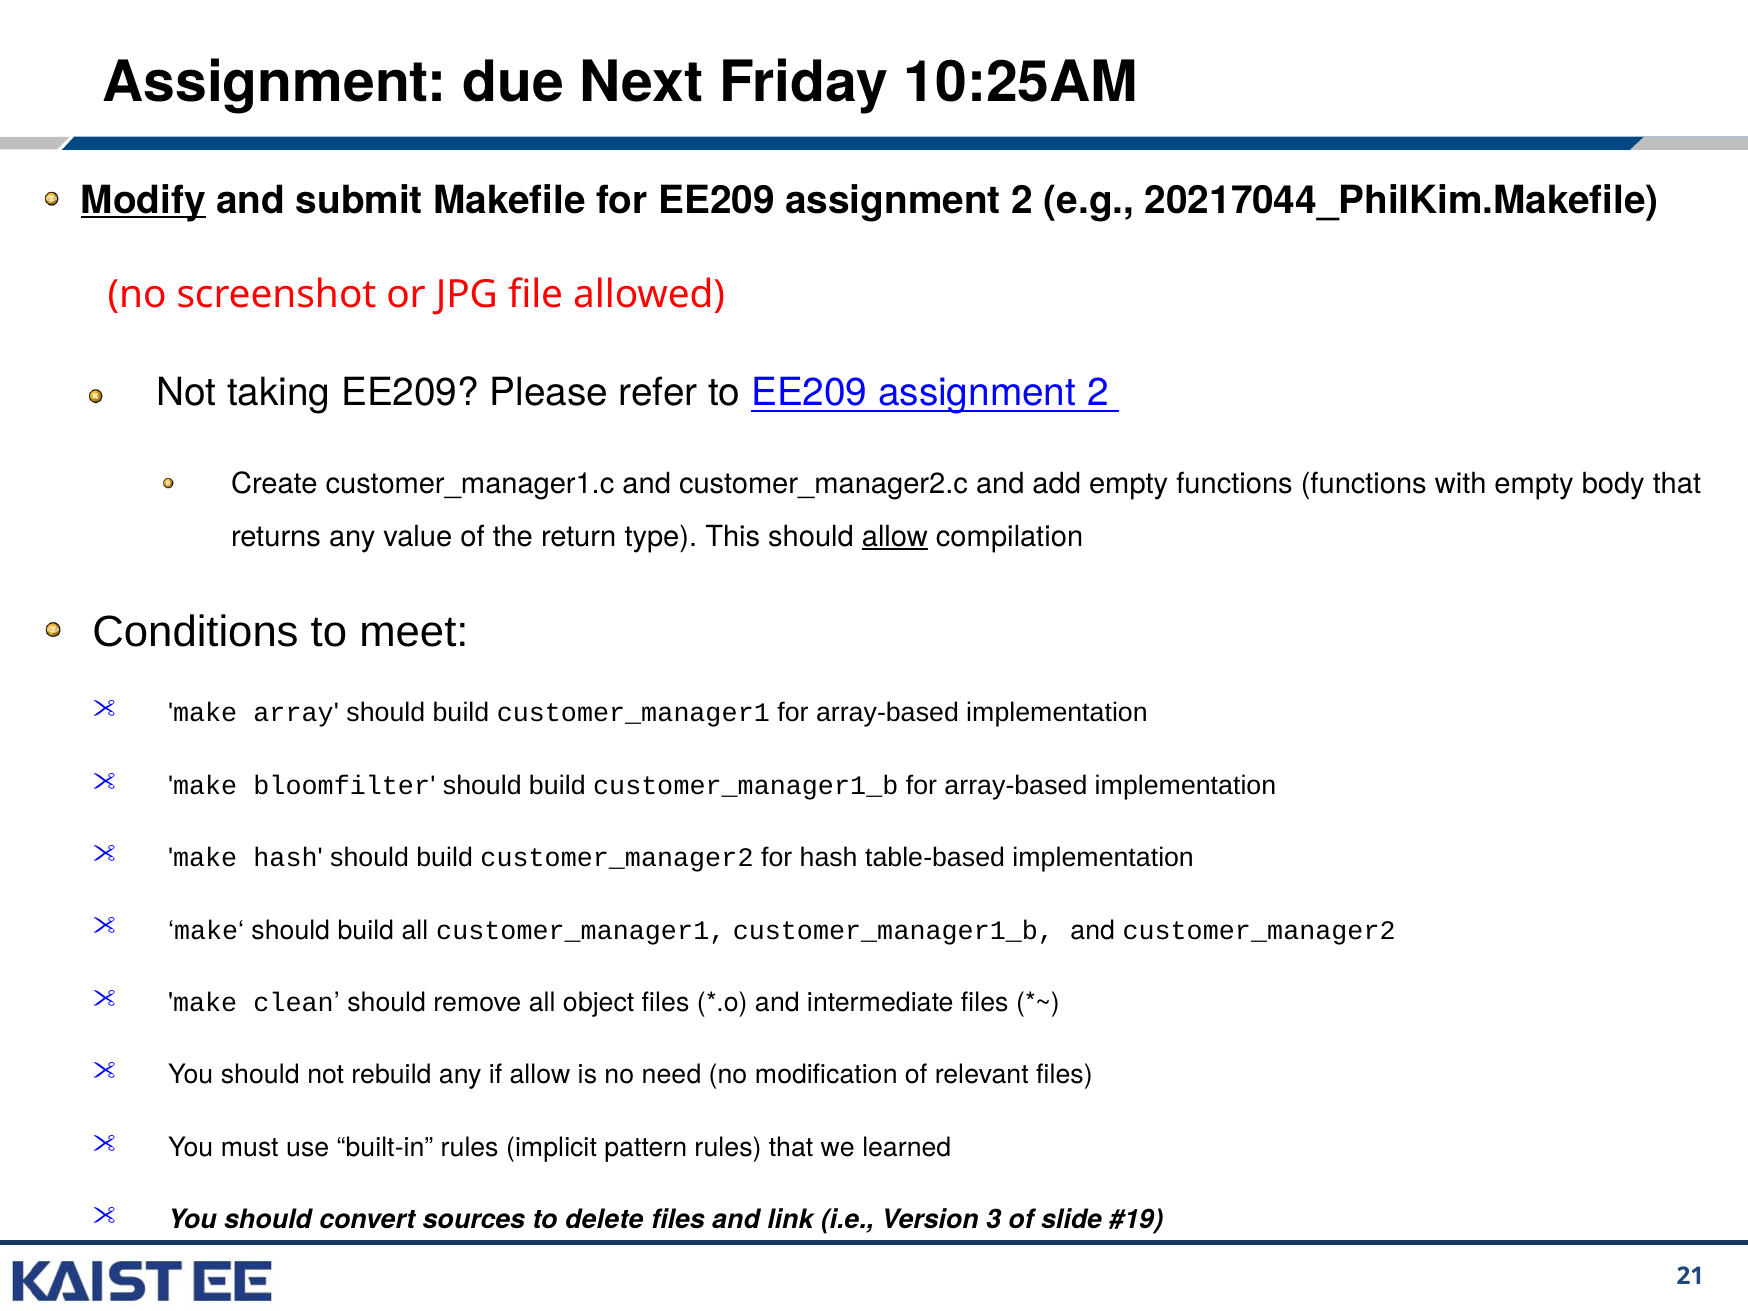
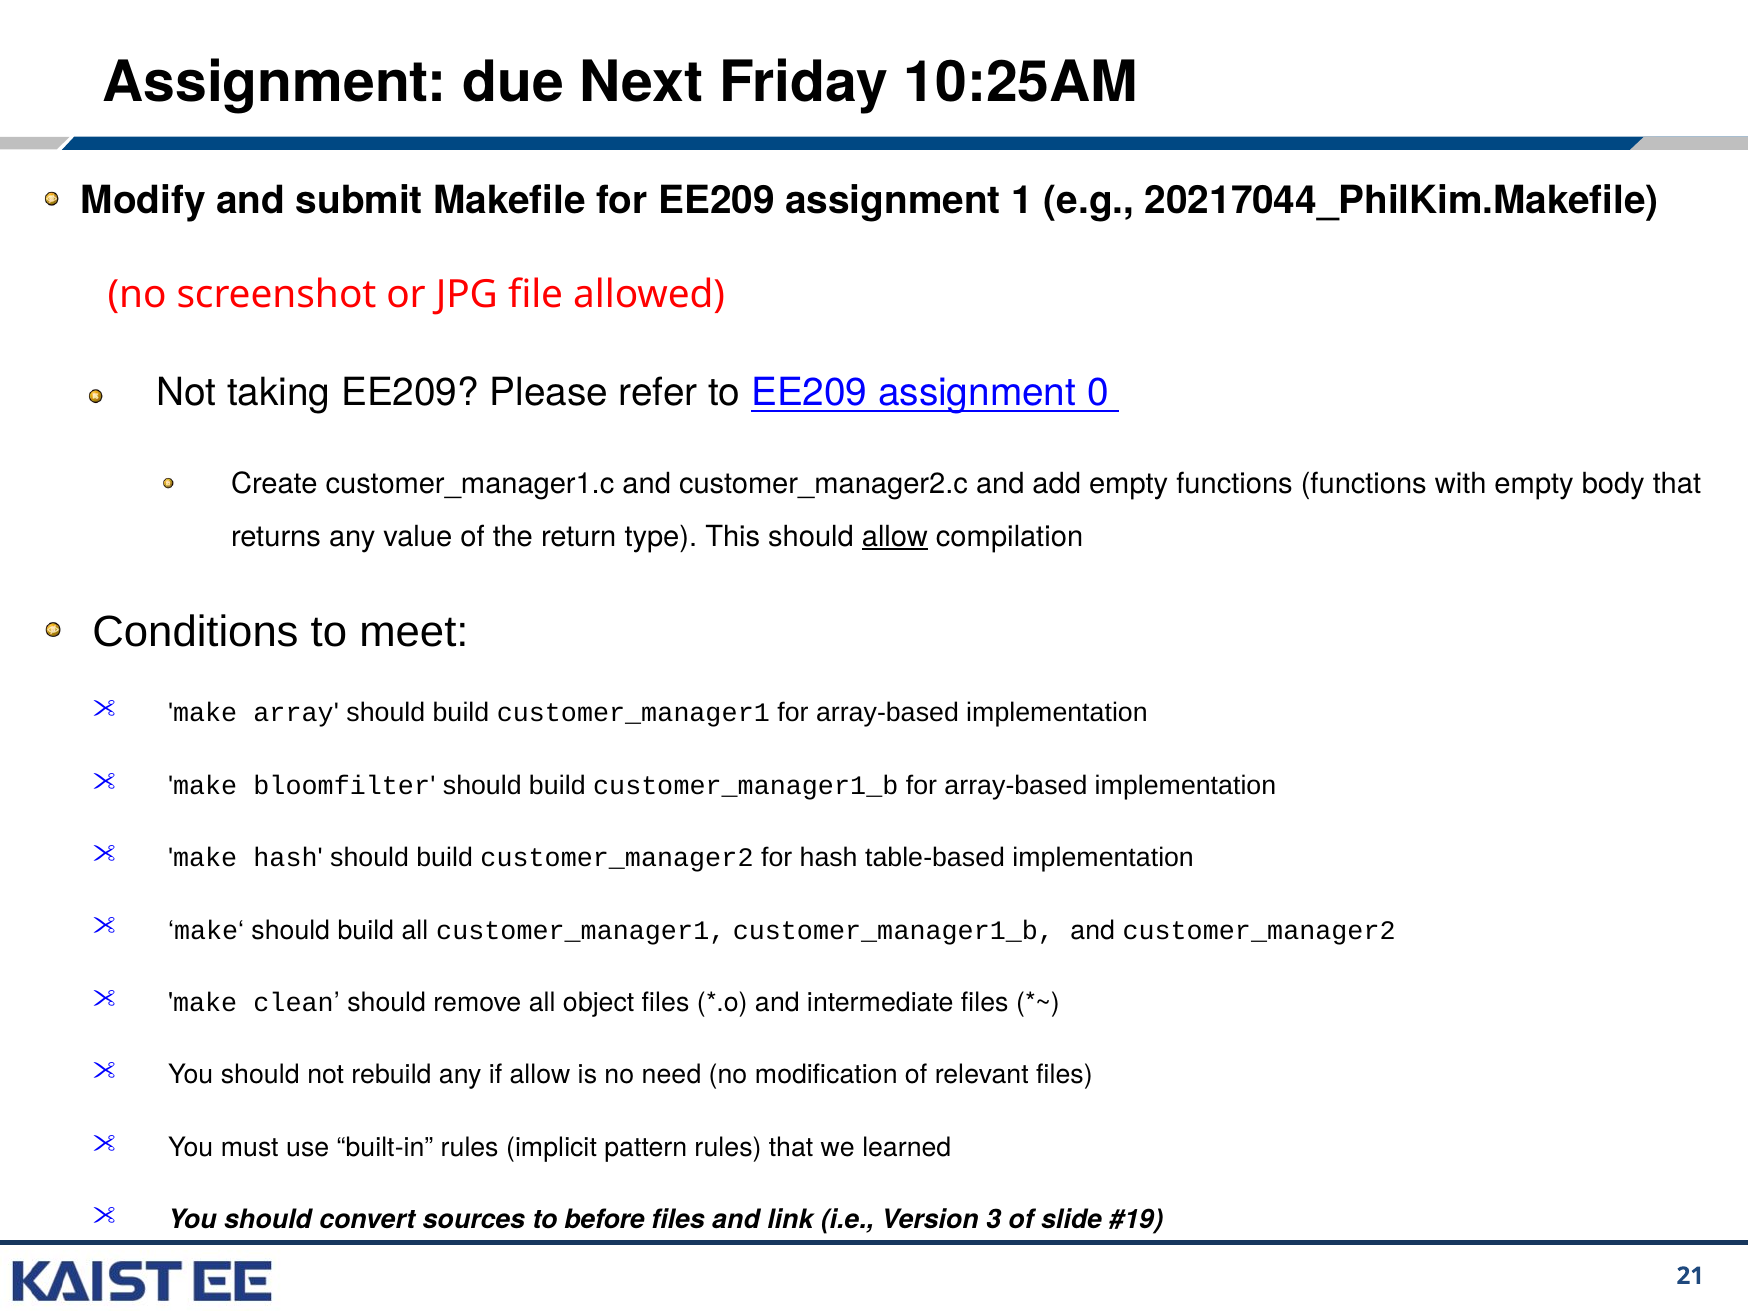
Modify underline: present -> none
for EE209 assignment 2: 2 -> 1
to EE209 assignment 2: 2 -> 0
delete: delete -> before
